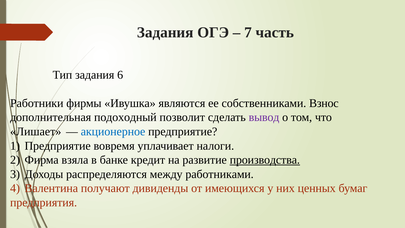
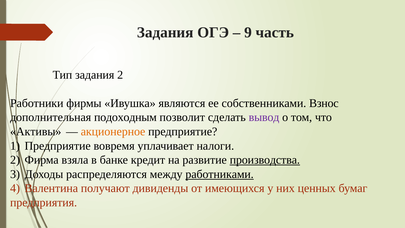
7: 7 -> 9
задания 6: 6 -> 2
подоходный: подоходный -> подоходным
Лишает: Лишает -> Активы
акционерное colour: blue -> orange
работниками underline: none -> present
